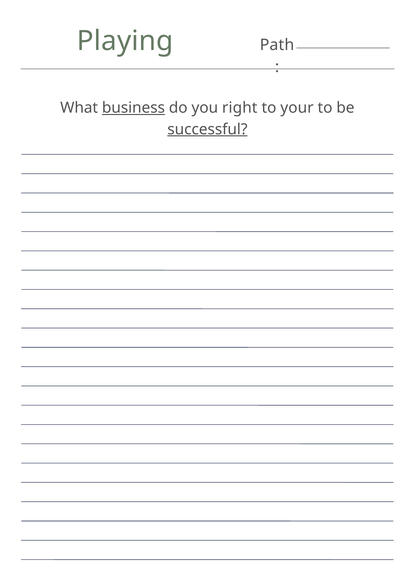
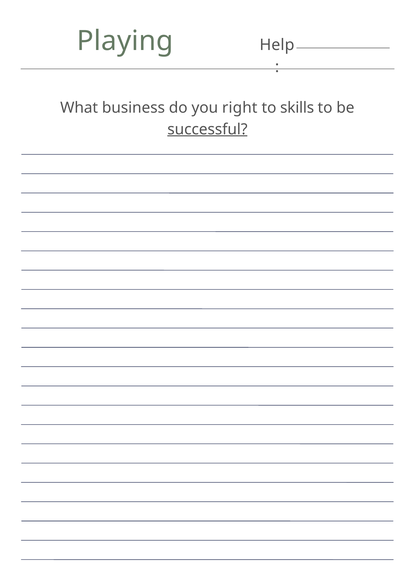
Path: Path -> Help
business underline: present -> none
your: your -> skills
